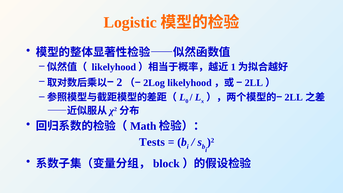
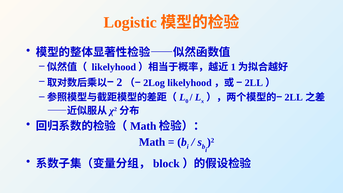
Tests at (152, 142): Tests -> Math
